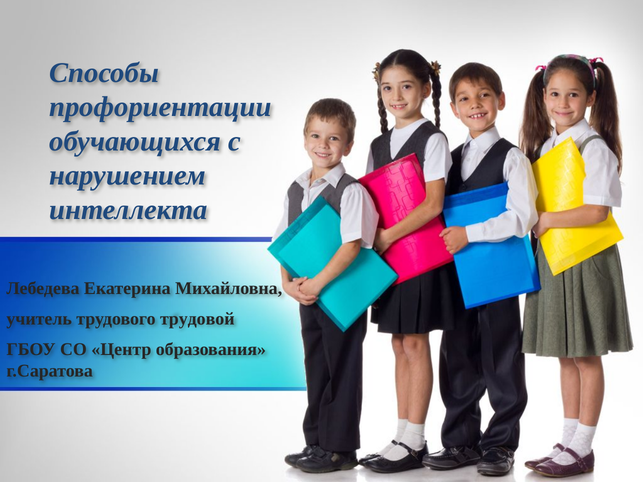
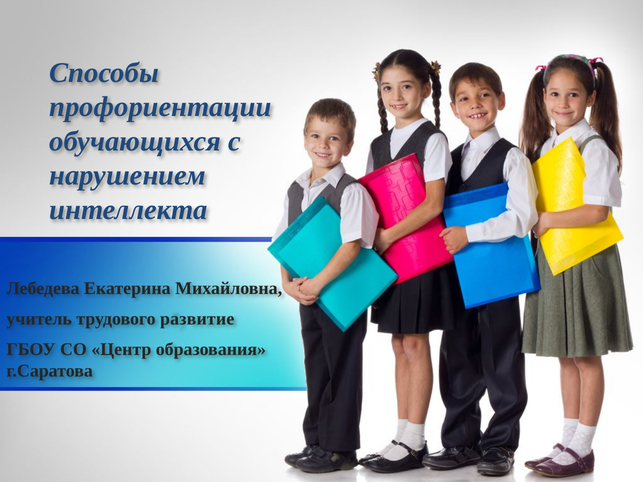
трудовой: трудовой -> развитие
